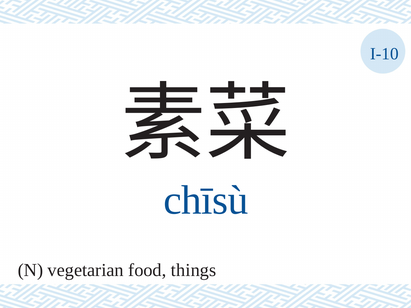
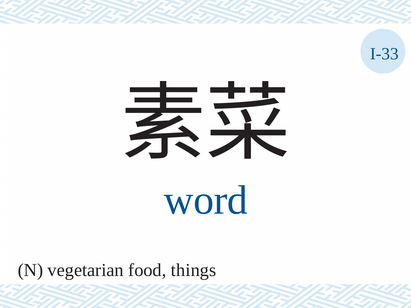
I-10: I-10 -> I-33
chīsù: chīsù -> word
